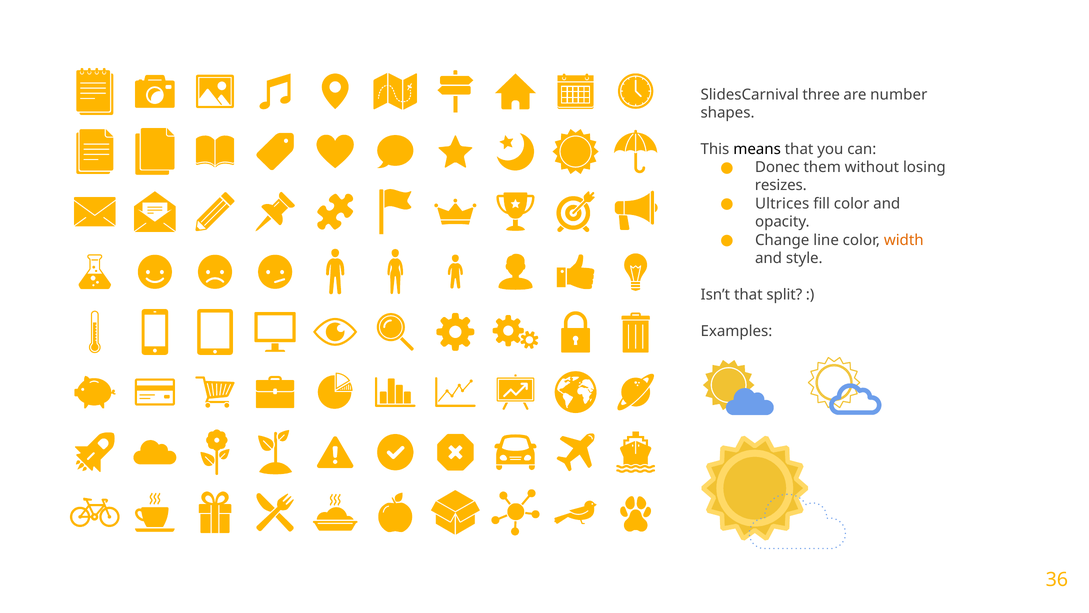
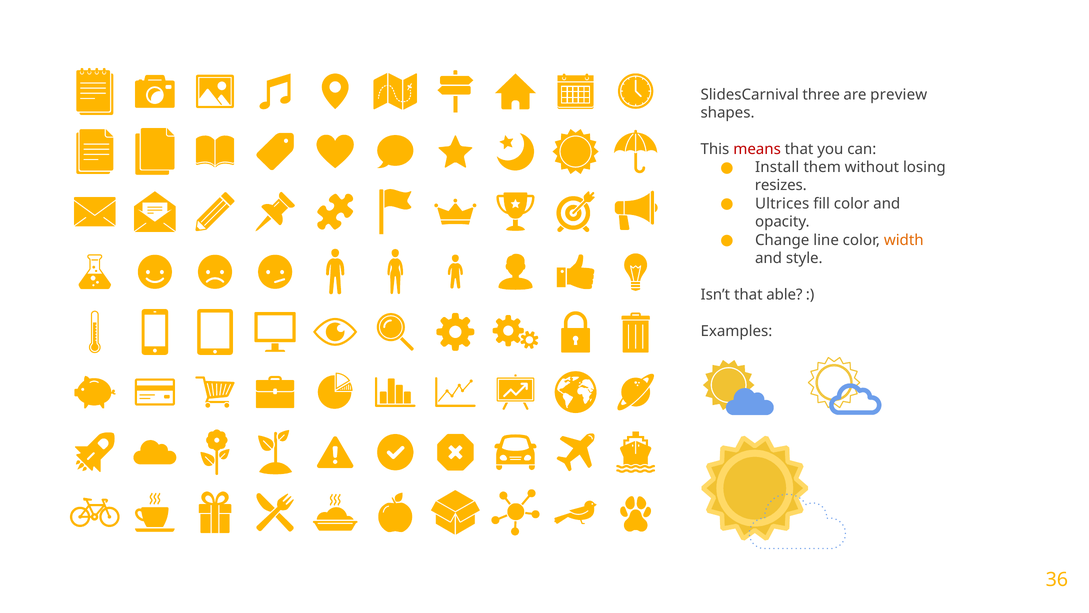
number: number -> preview
means colour: black -> red
Donec: Donec -> Install
split: split -> able
